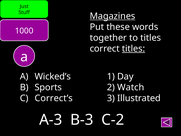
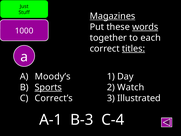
words underline: none -> present
to titles: titles -> each
Wicked’s: Wicked’s -> Moody’s
Sports underline: none -> present
A-3: A-3 -> A-1
C-2: C-2 -> C-4
